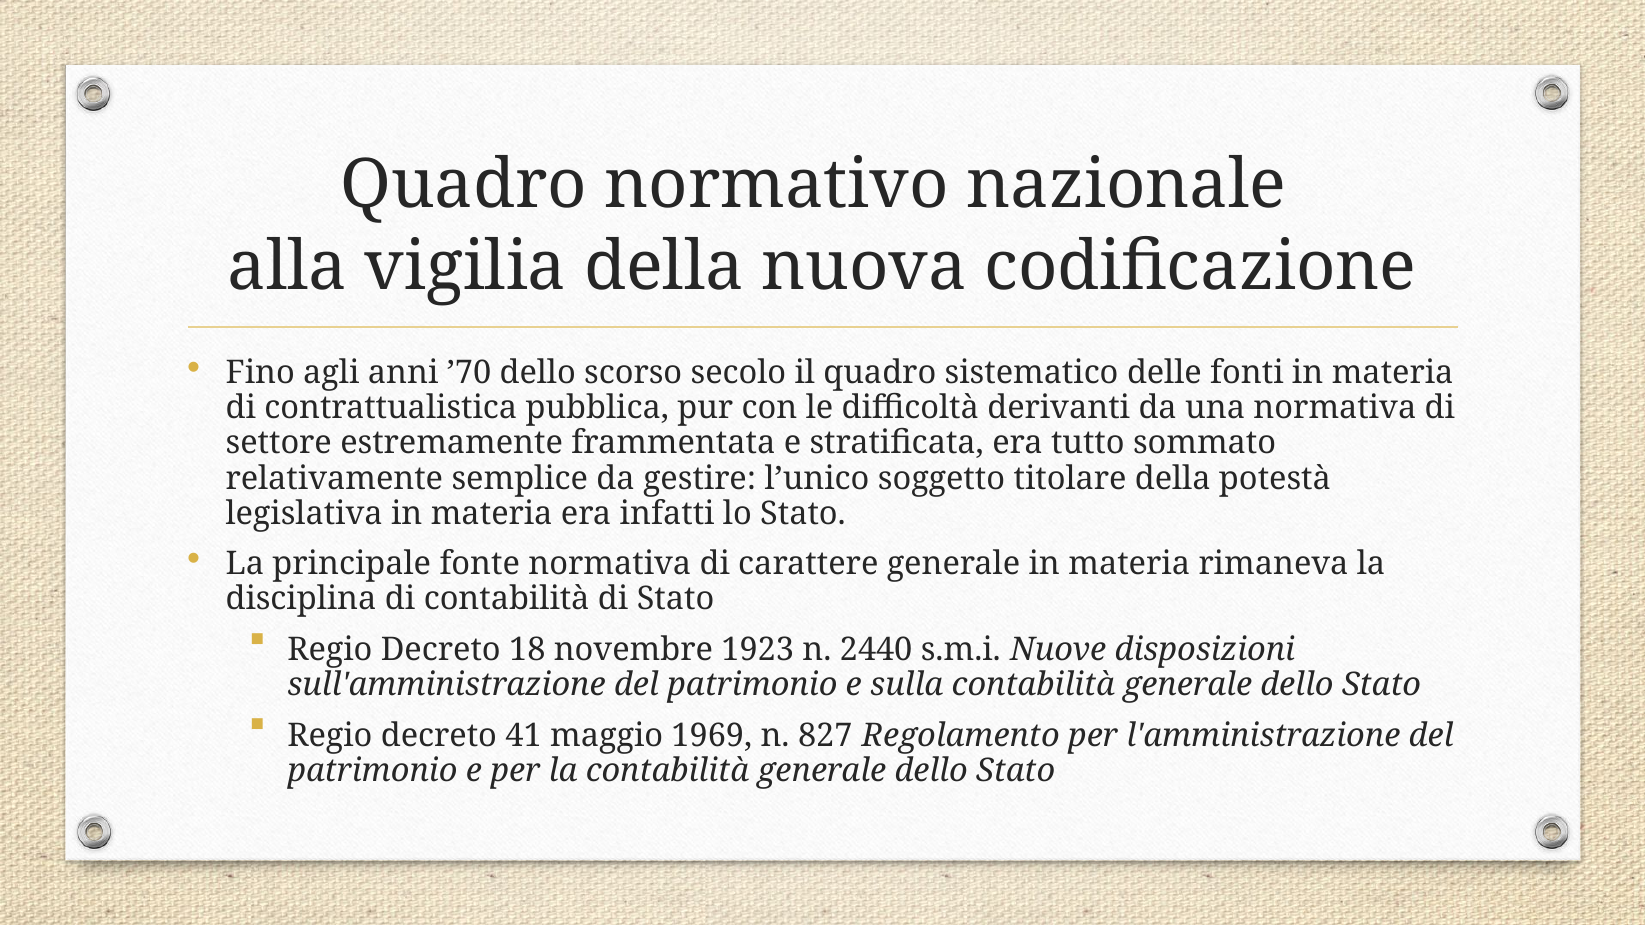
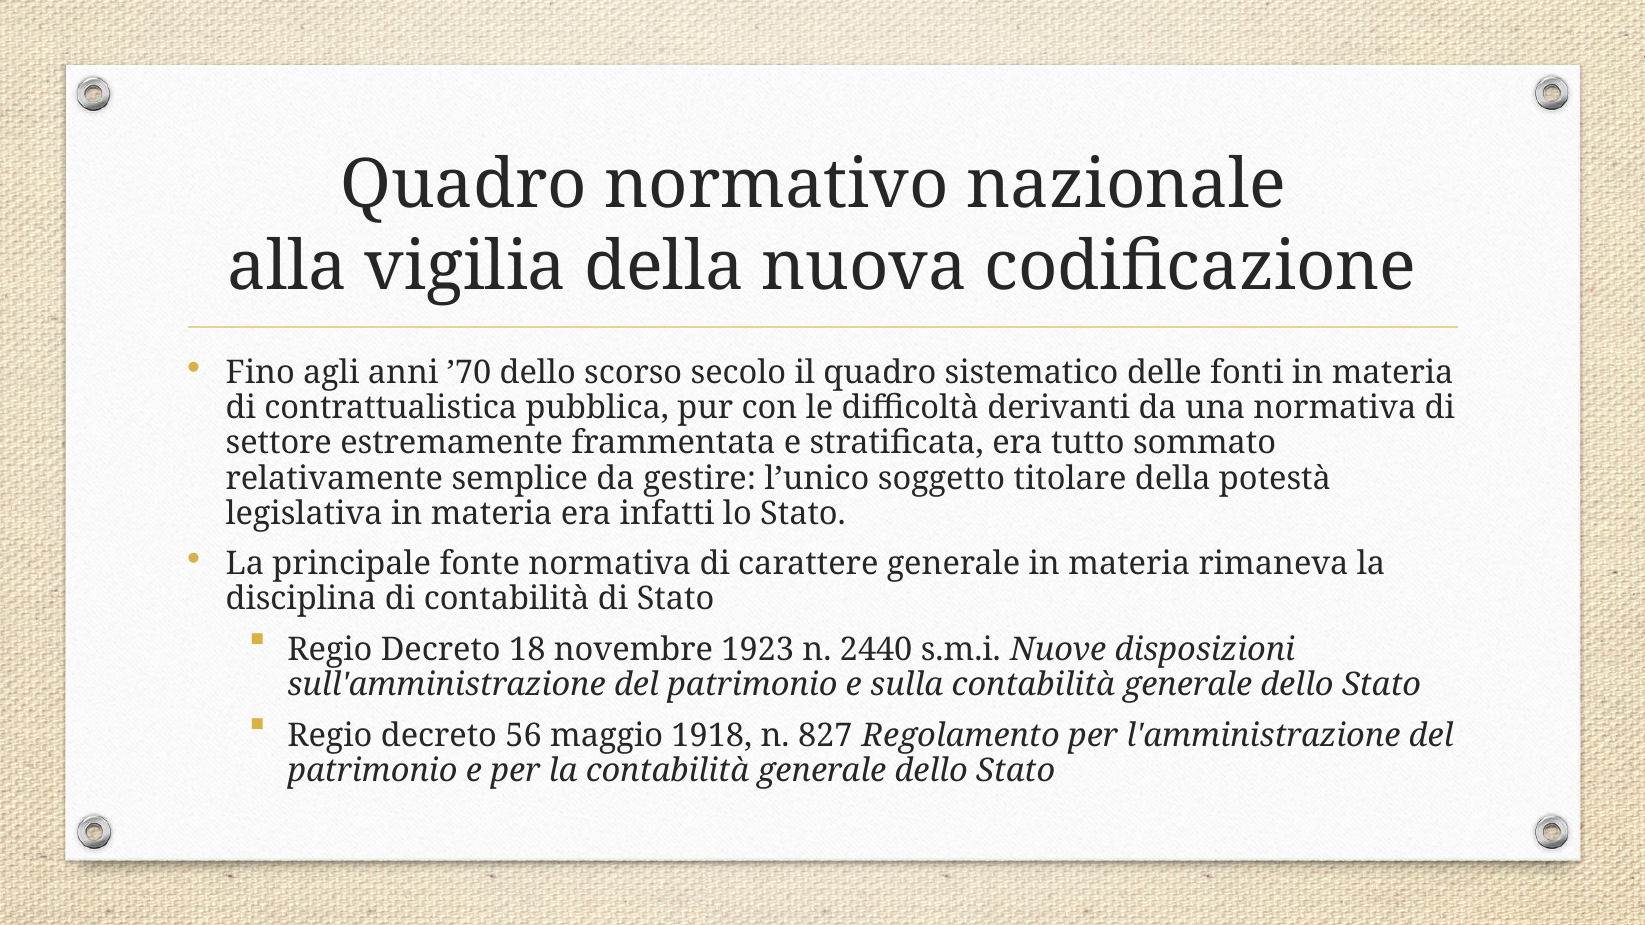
41: 41 -> 56
1969: 1969 -> 1918
